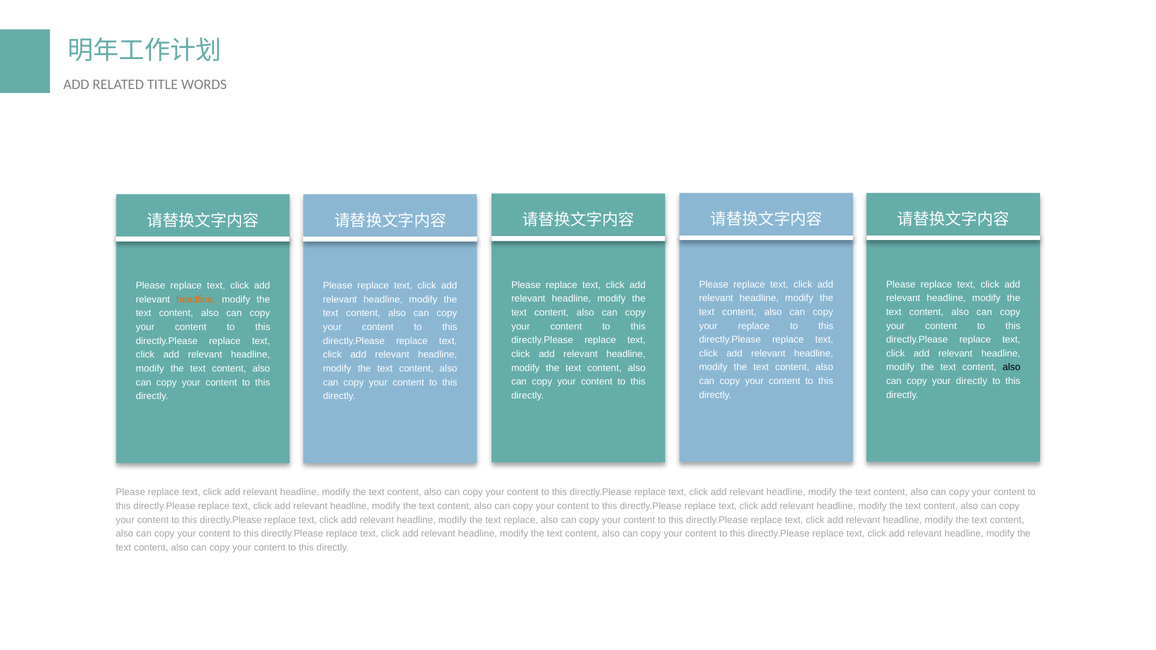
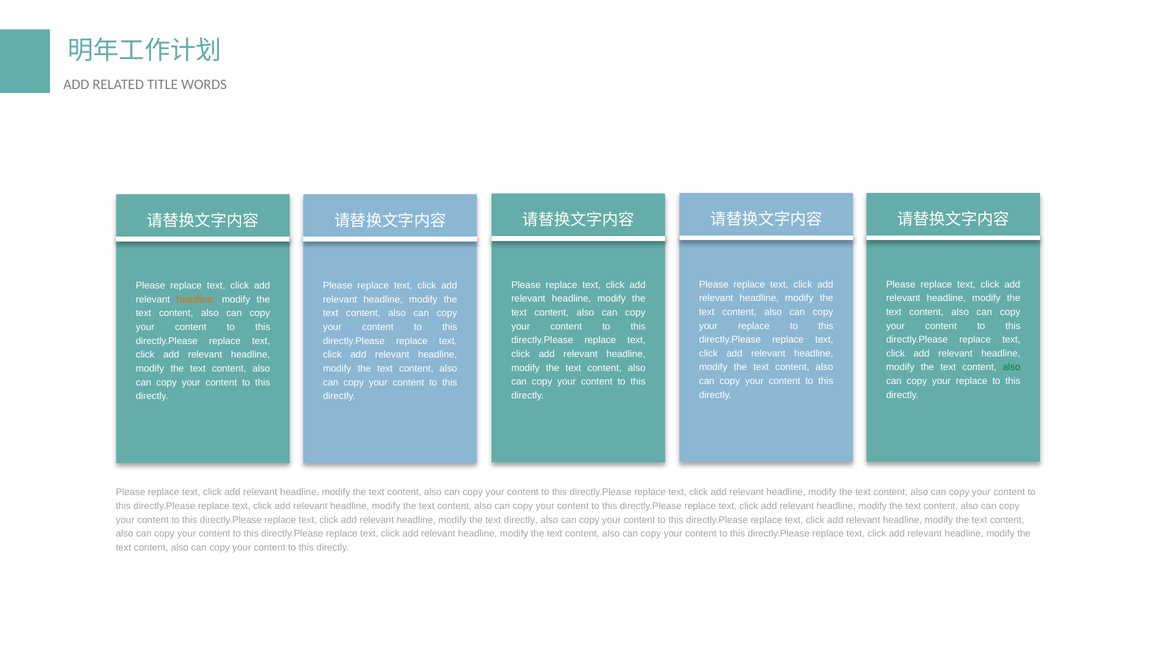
also at (1012, 368) colour: black -> green
directly at (972, 381): directly -> replace
text replace: replace -> directly
